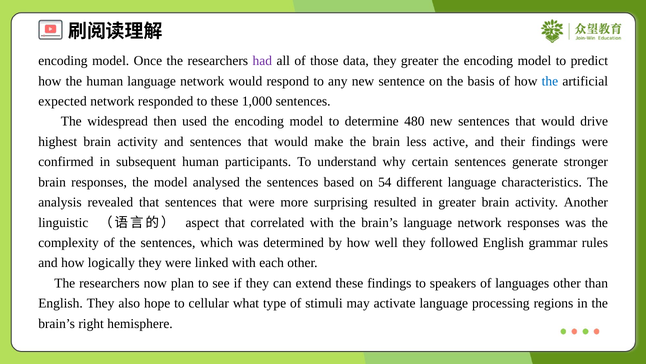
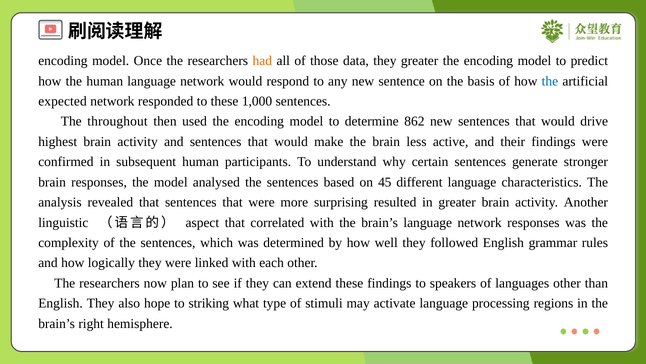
had colour: purple -> orange
widespread: widespread -> throughout
480: 480 -> 862
54: 54 -> 45
cellular: cellular -> striking
